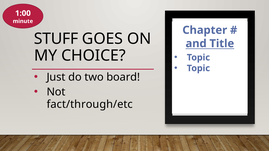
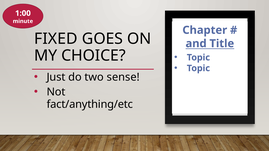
STUFF: STUFF -> FIXED
board: board -> sense
fact/through/etc: fact/through/etc -> fact/anything/etc
